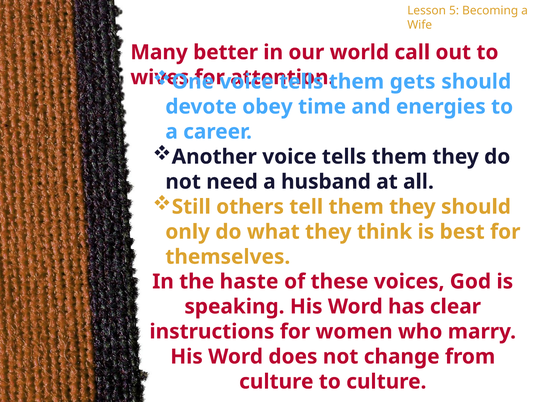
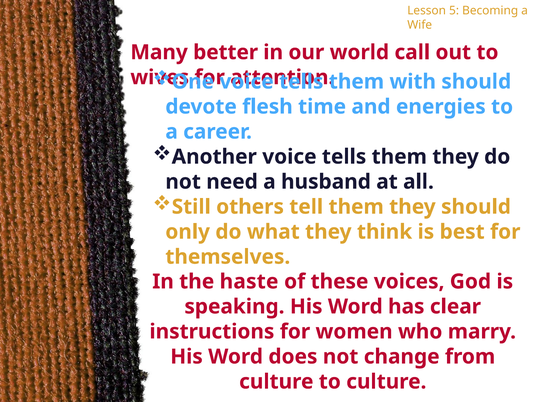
gets: gets -> with
obey: obey -> flesh
